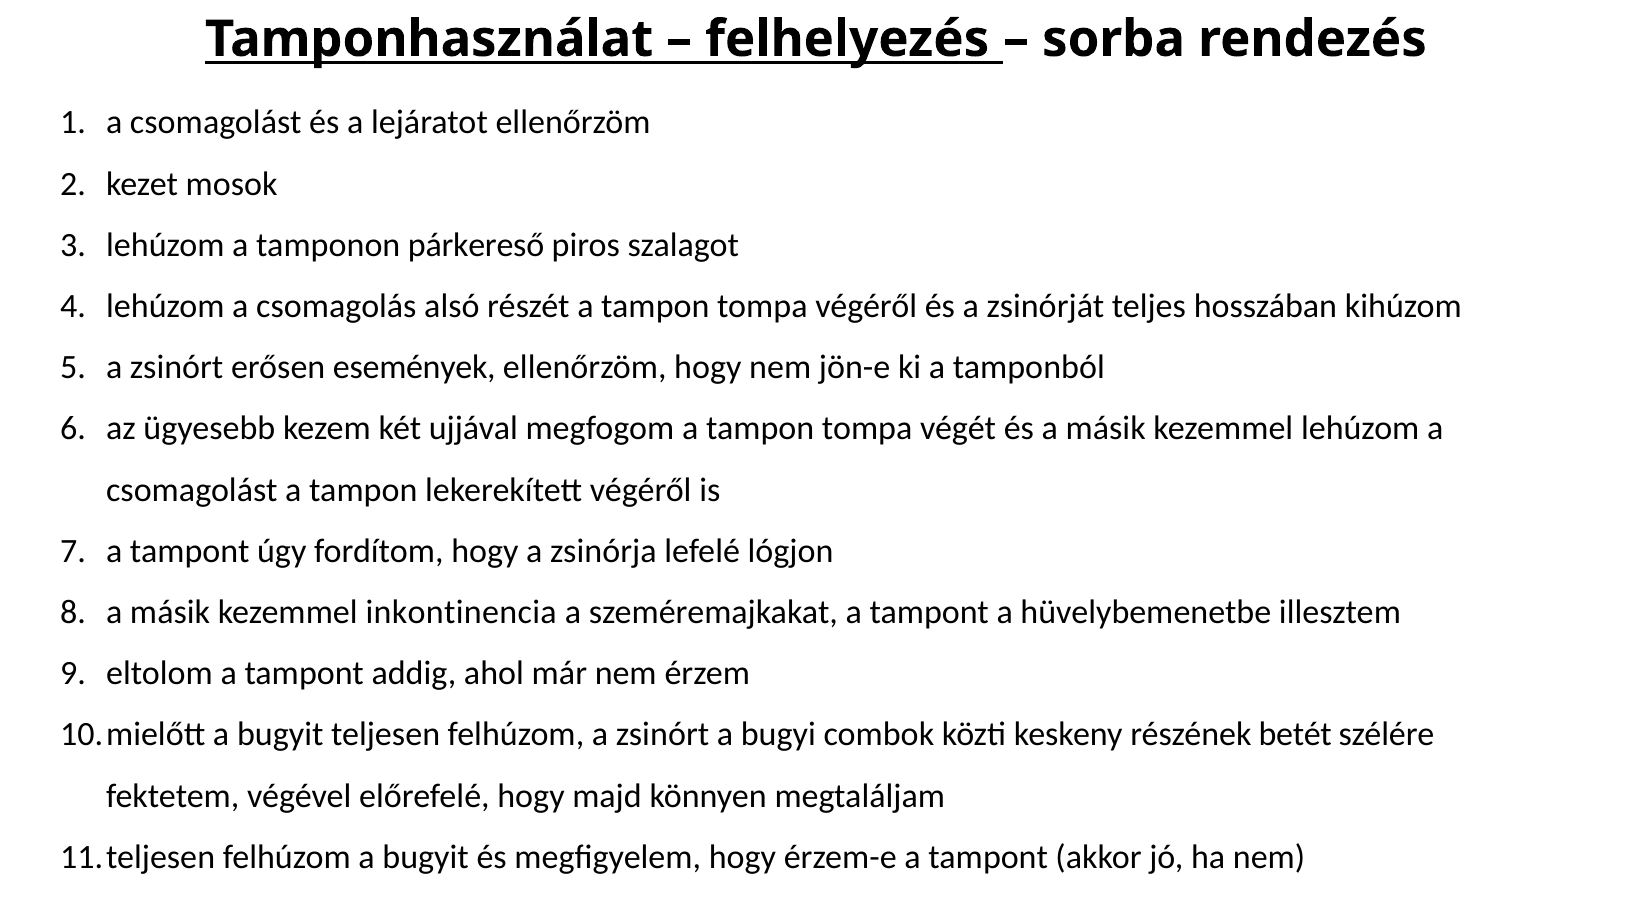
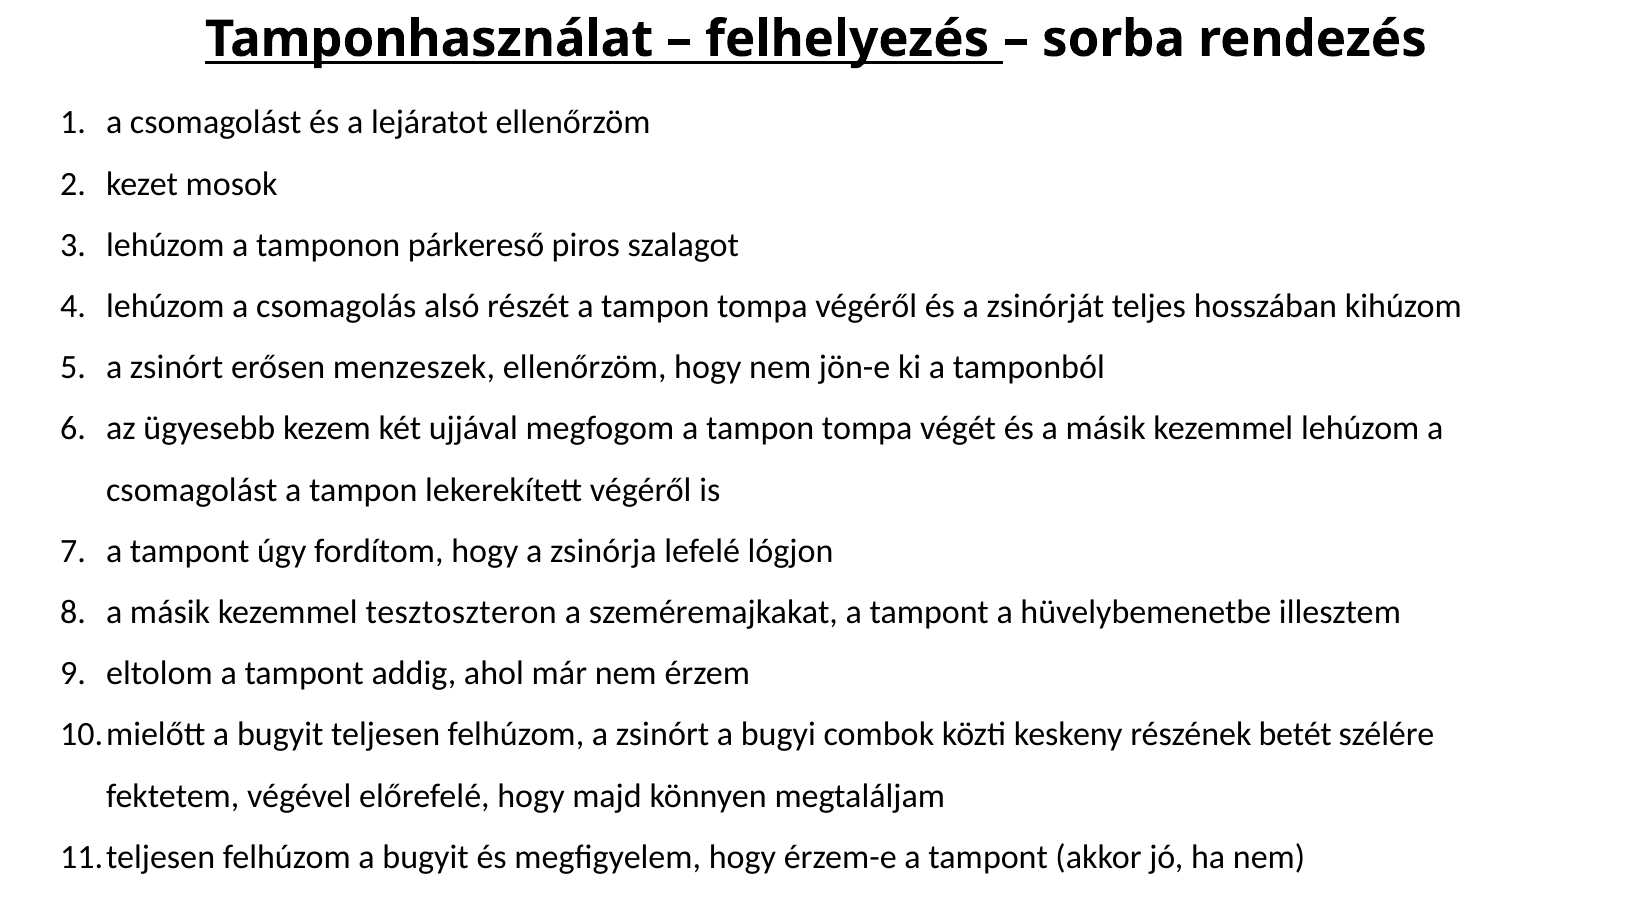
események: események -> menzeszek
inkontinencia: inkontinencia -> tesztoszteron
